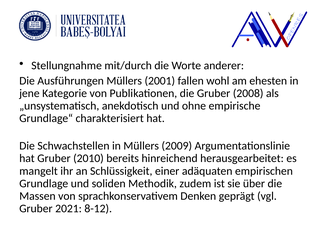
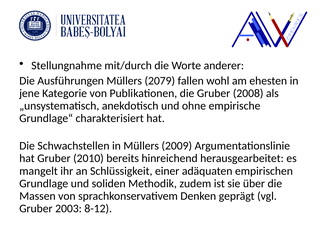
2001: 2001 -> 2079
2021: 2021 -> 2003
